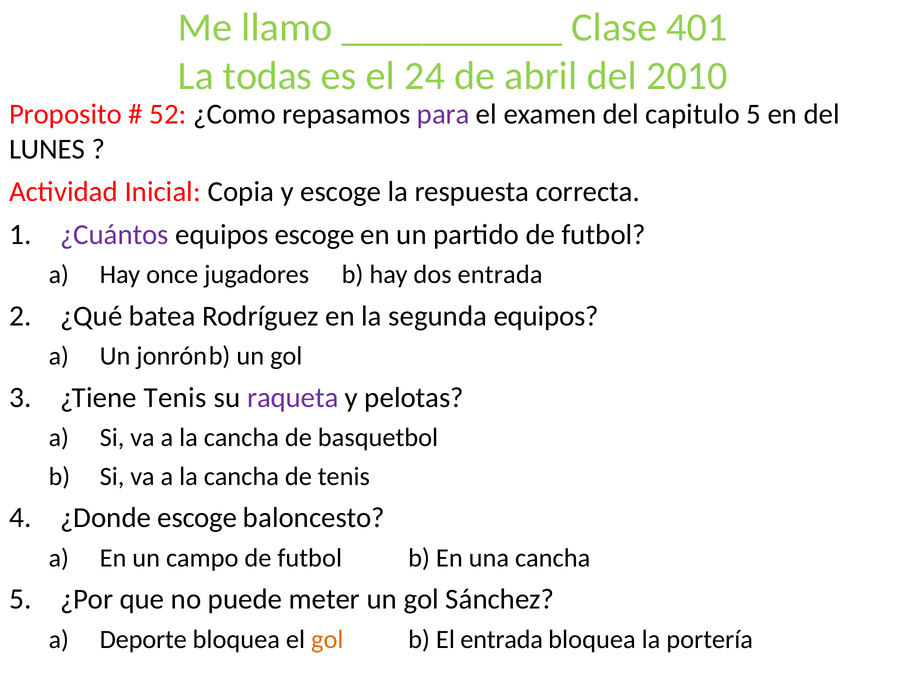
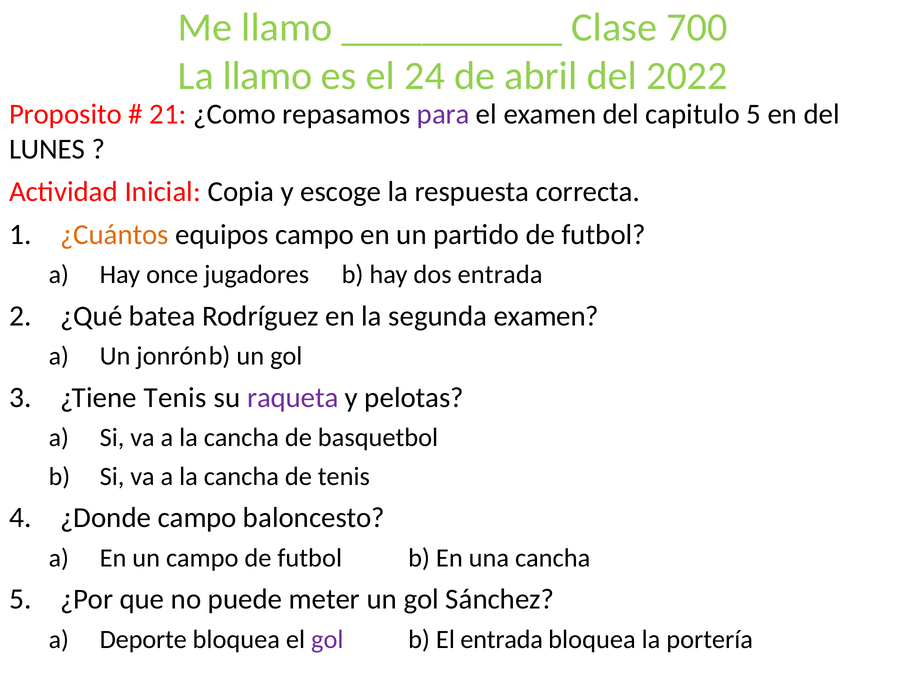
401: 401 -> 700
La todas: todas -> llamo
2010: 2010 -> 2022
52: 52 -> 21
¿Cuántos colour: purple -> orange
equipos escoge: escoge -> campo
segunda equipos: equipos -> examen
¿Donde escoge: escoge -> campo
gol at (327, 640) colour: orange -> purple
